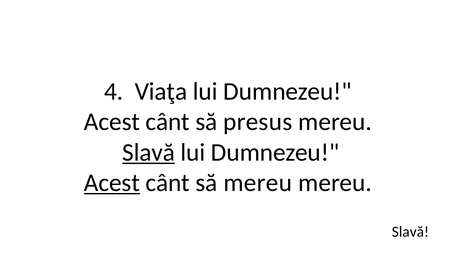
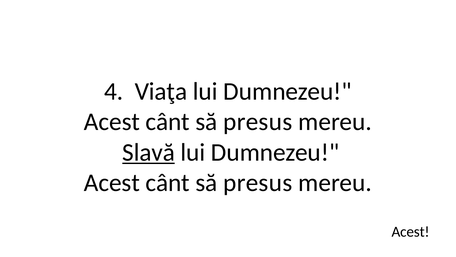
Acest at (112, 182) underline: present -> none
mereu at (258, 182): mereu -> presus
Slavă at (410, 231): Slavă -> Acest
